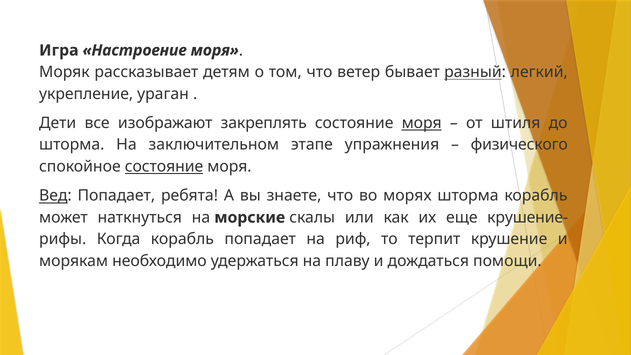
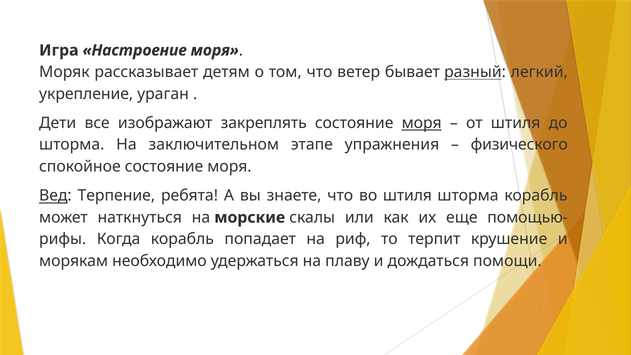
состояние at (164, 167) underline: present -> none
Вед Попадает: Попадает -> Терпение
во морях: морях -> штиля
крушение-: крушение- -> помощью-
